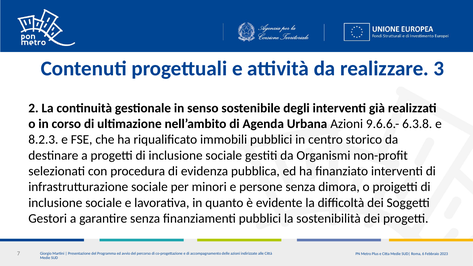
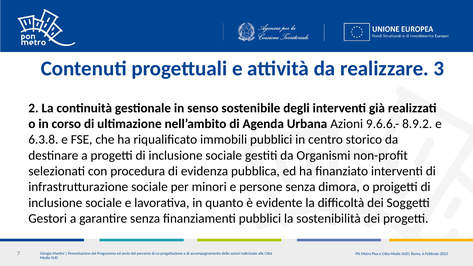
6.3.8: 6.3.8 -> 8.9.2
8.2.3: 8.2.3 -> 6.3.8
